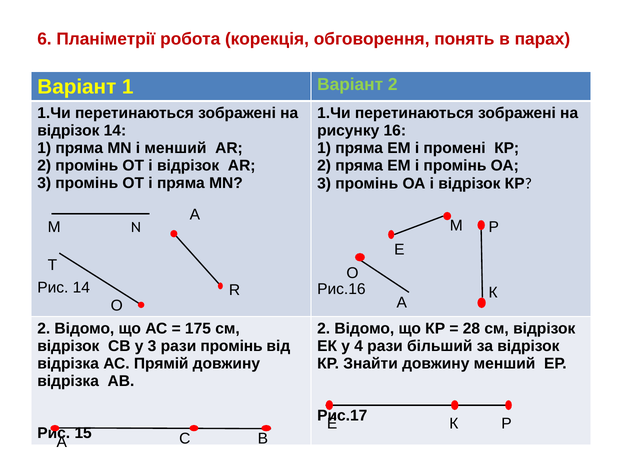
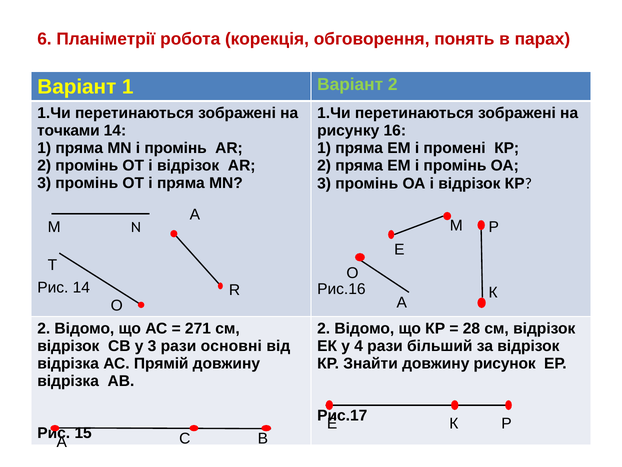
відрізок at (68, 130): відрізок -> точками
MN і менший: менший -> промінь
175: 175 -> 271
рази промінь: промінь -> основні
довжину менший: менший -> рисунок
